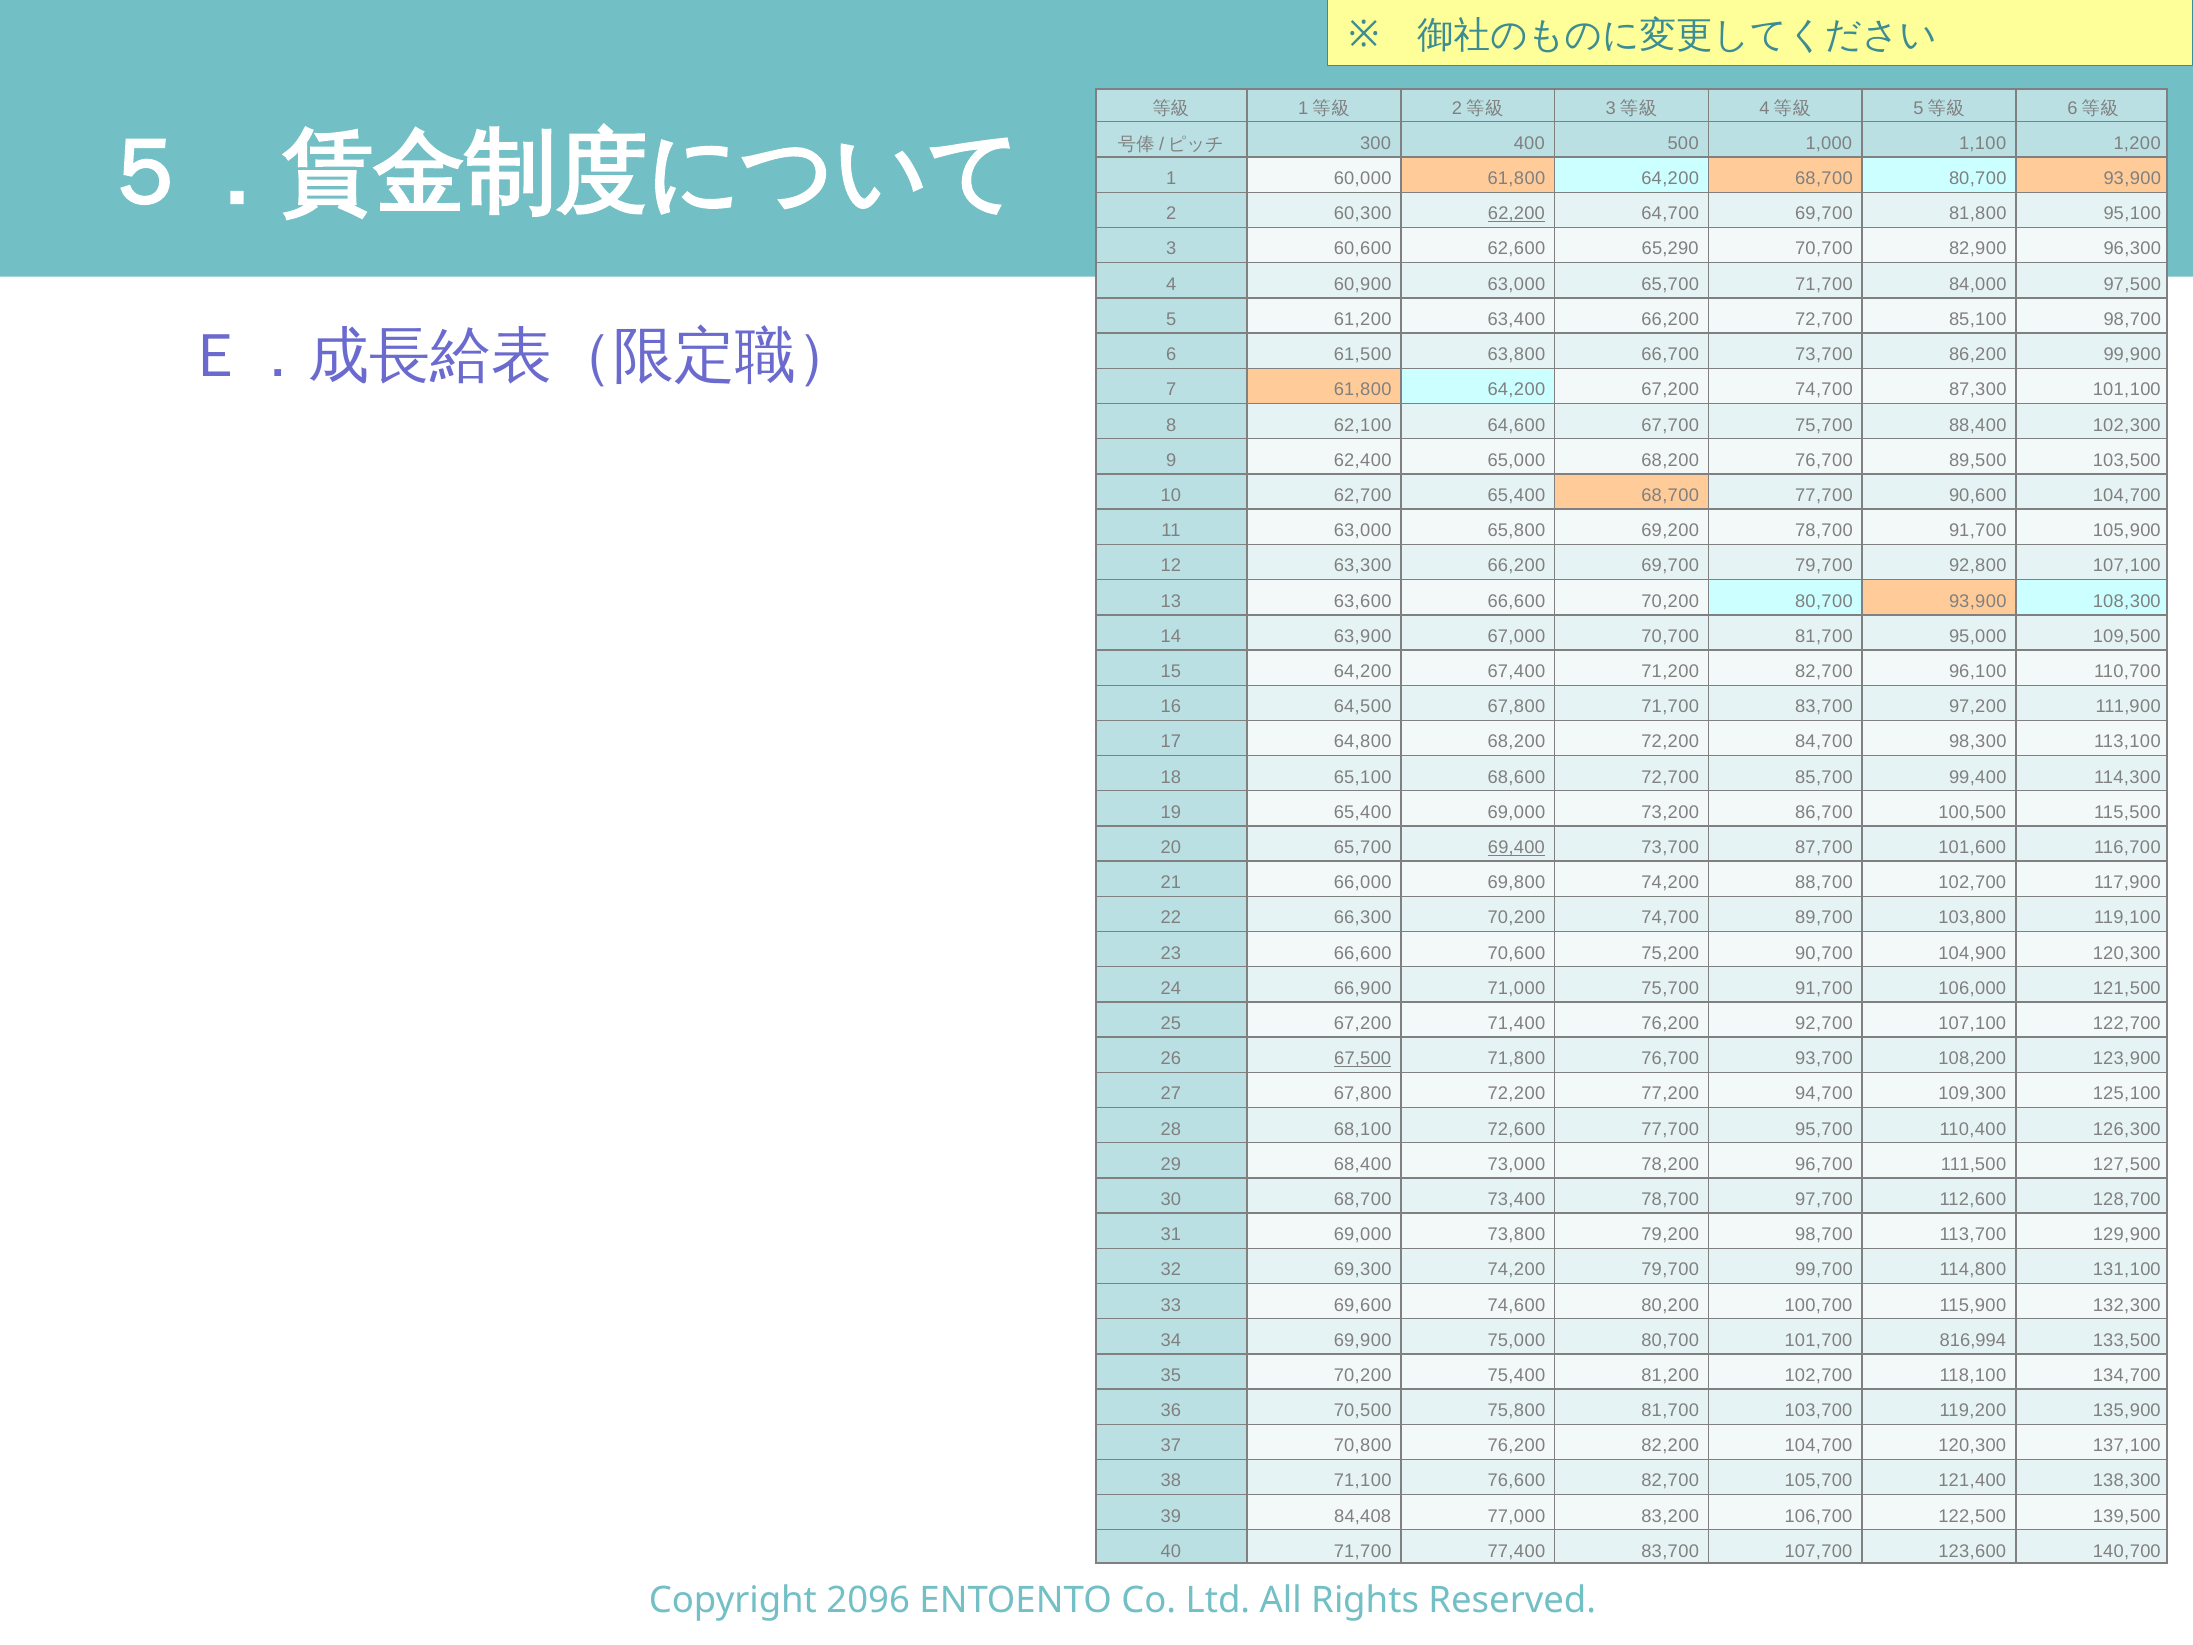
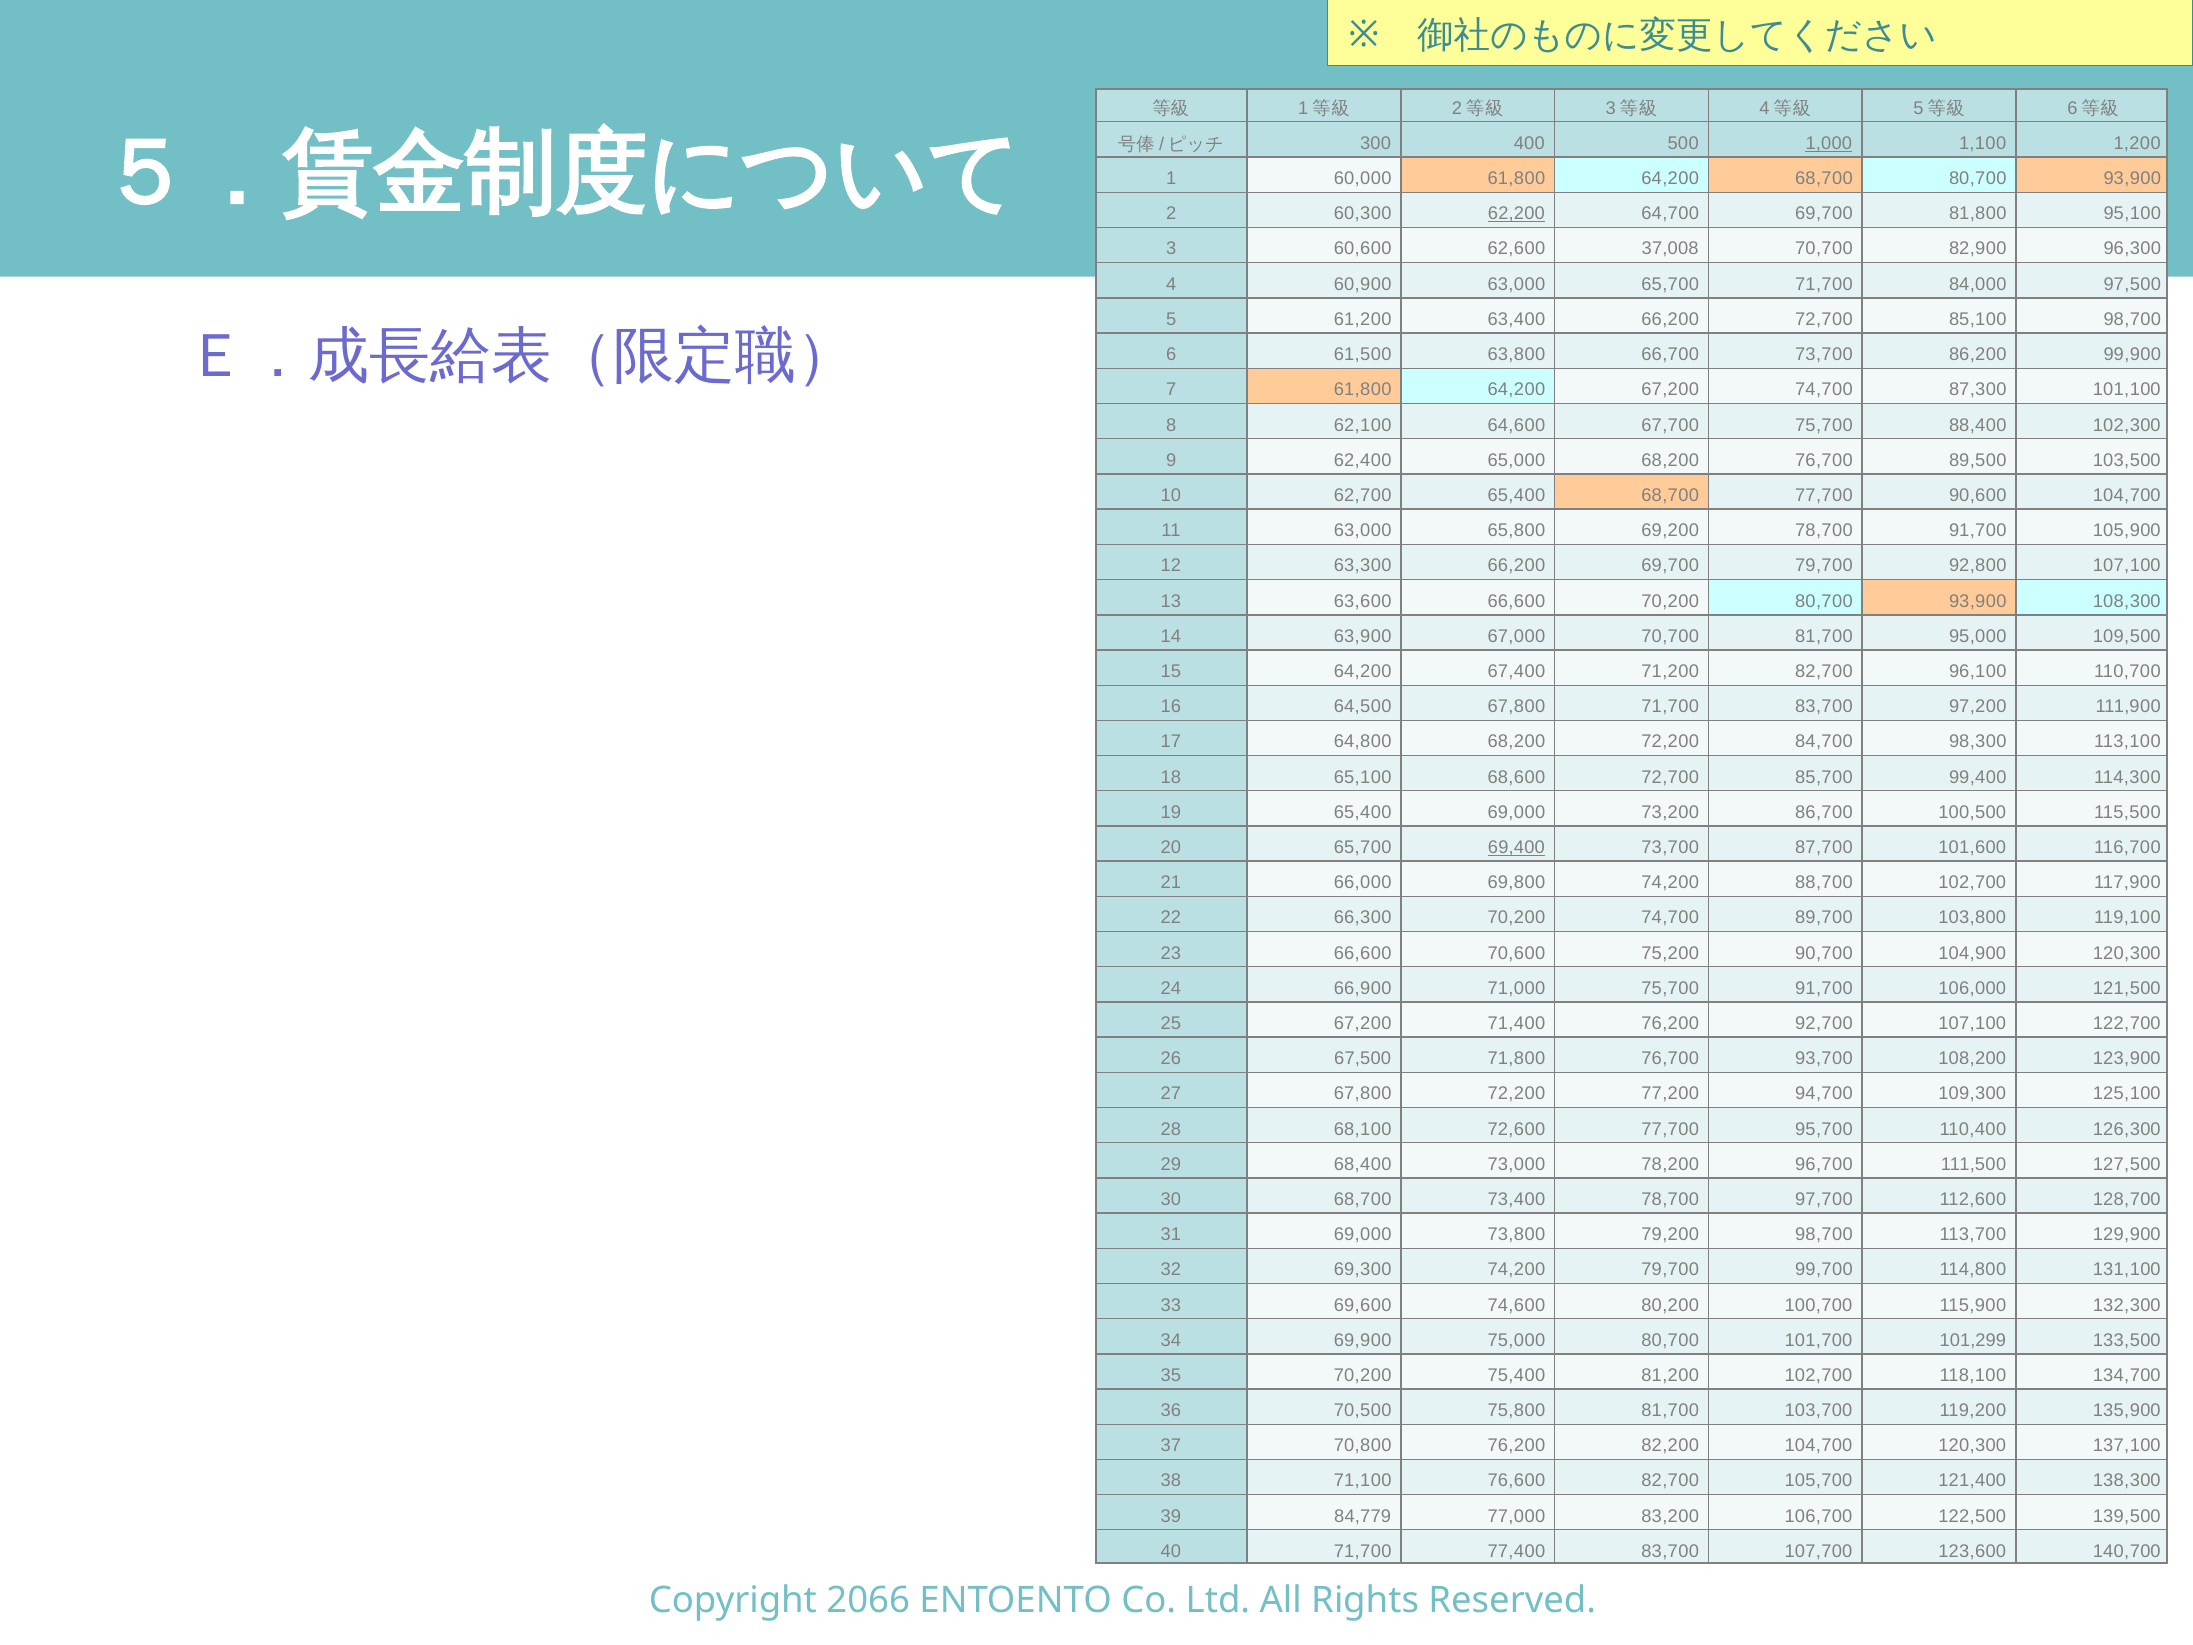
1,000 underline: none -> present
65,290: 65,290 -> 37,008
67,500 underline: present -> none
816,994: 816,994 -> 101,299
84,408: 84,408 -> 84,779
2096: 2096 -> 2066
